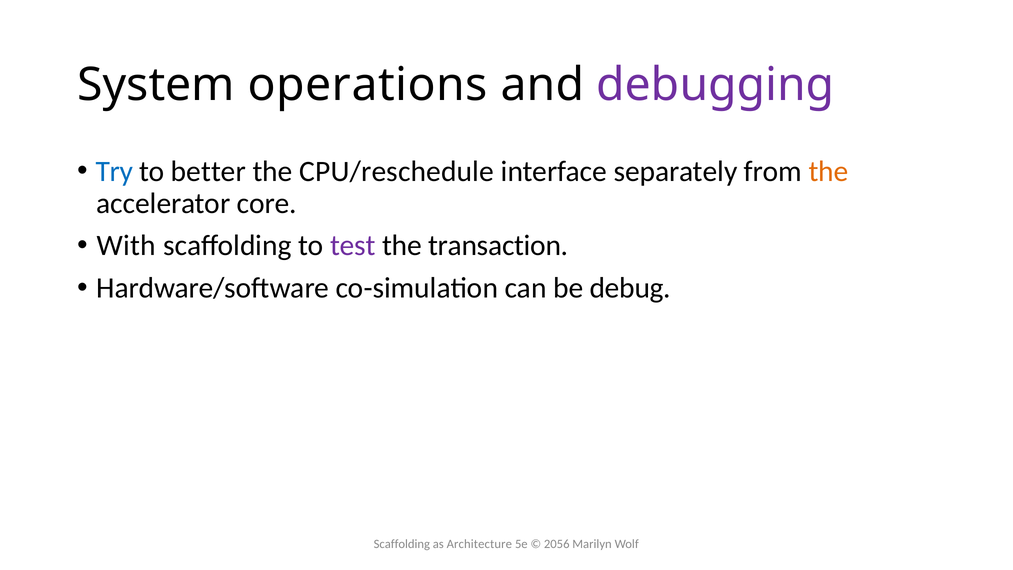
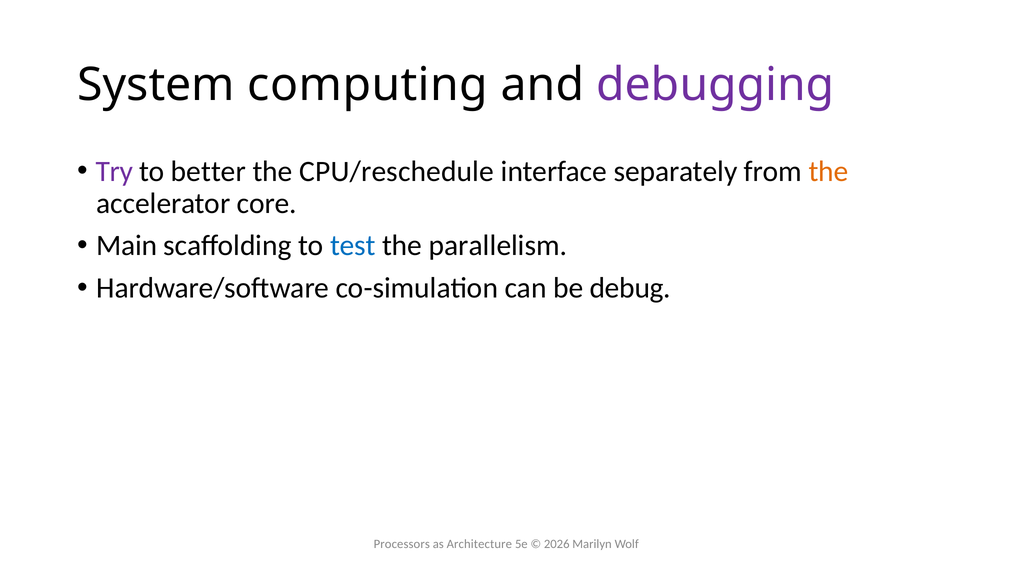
operations: operations -> computing
Try colour: blue -> purple
With: With -> Main
test colour: purple -> blue
transaction: transaction -> parallelism
Scaffolding at (402, 544): Scaffolding -> Processors
2056: 2056 -> 2026
